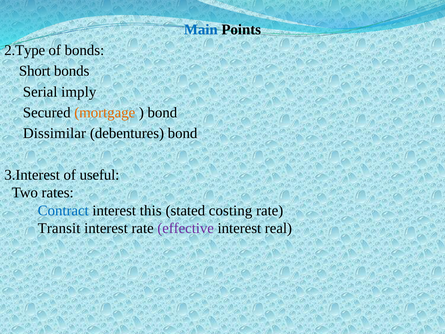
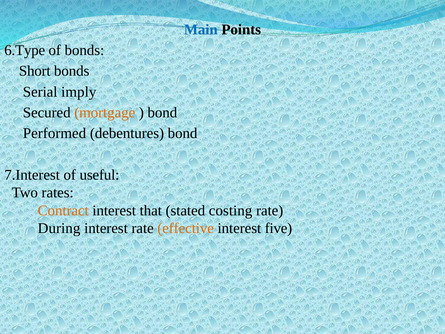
2.Type: 2.Type -> 6.Type
Dissimilar: Dissimilar -> Performed
3.Interest: 3.Interest -> 7.Interest
Contract colour: blue -> orange
this: this -> that
Transit: Transit -> During
effective colour: purple -> orange
real: real -> five
